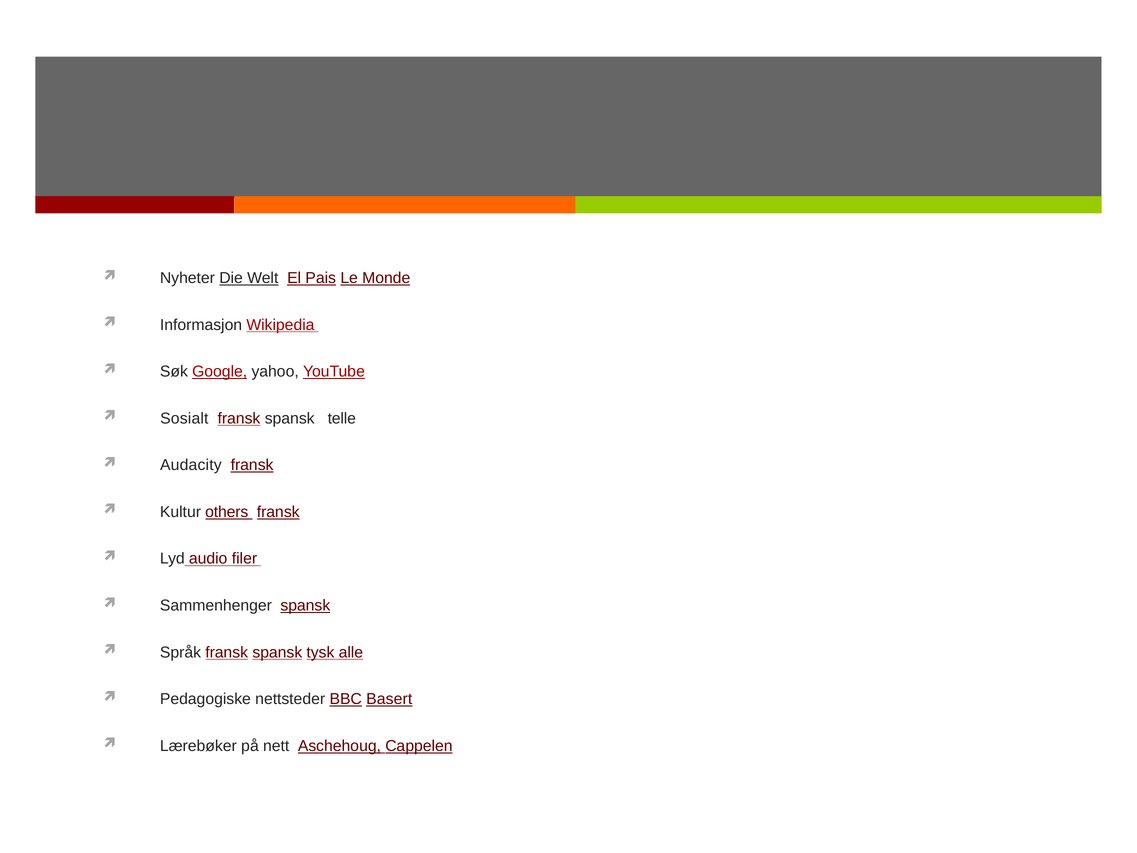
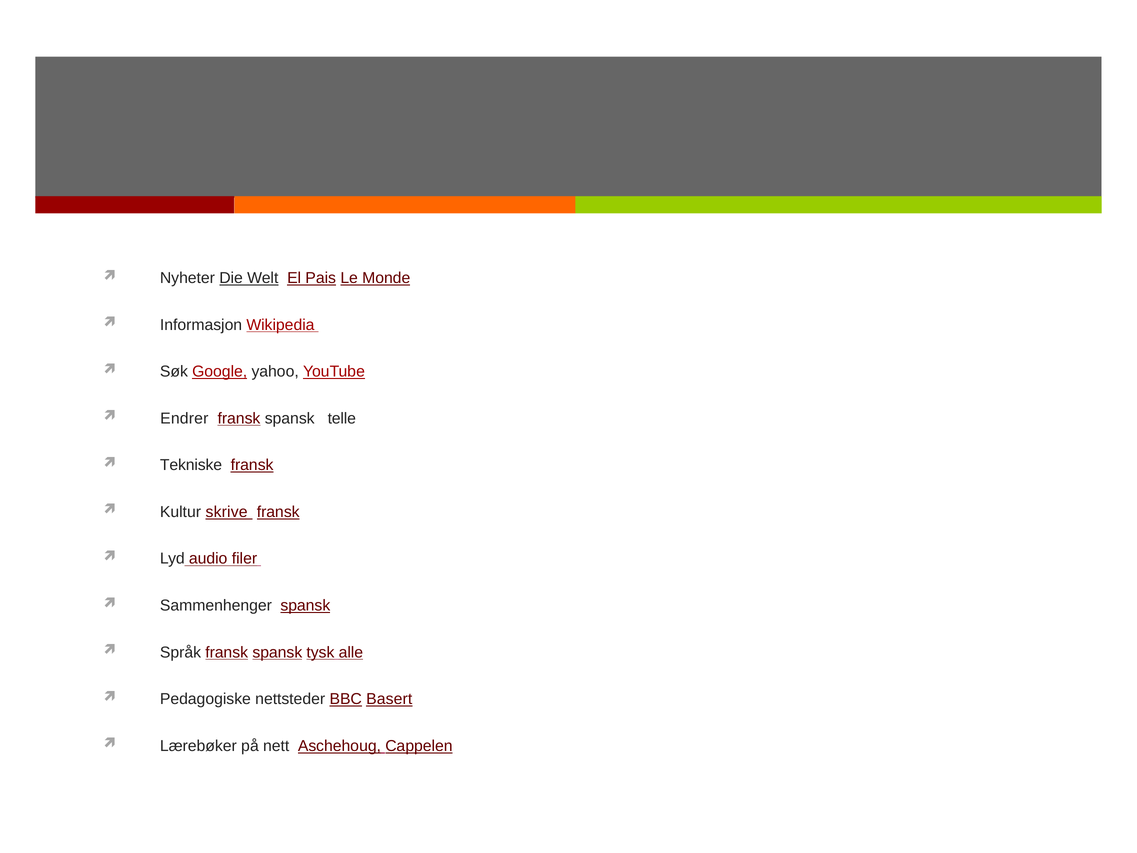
Sosialt: Sosialt -> Endrer
Audacity: Audacity -> Tekniske
others: others -> skrive
